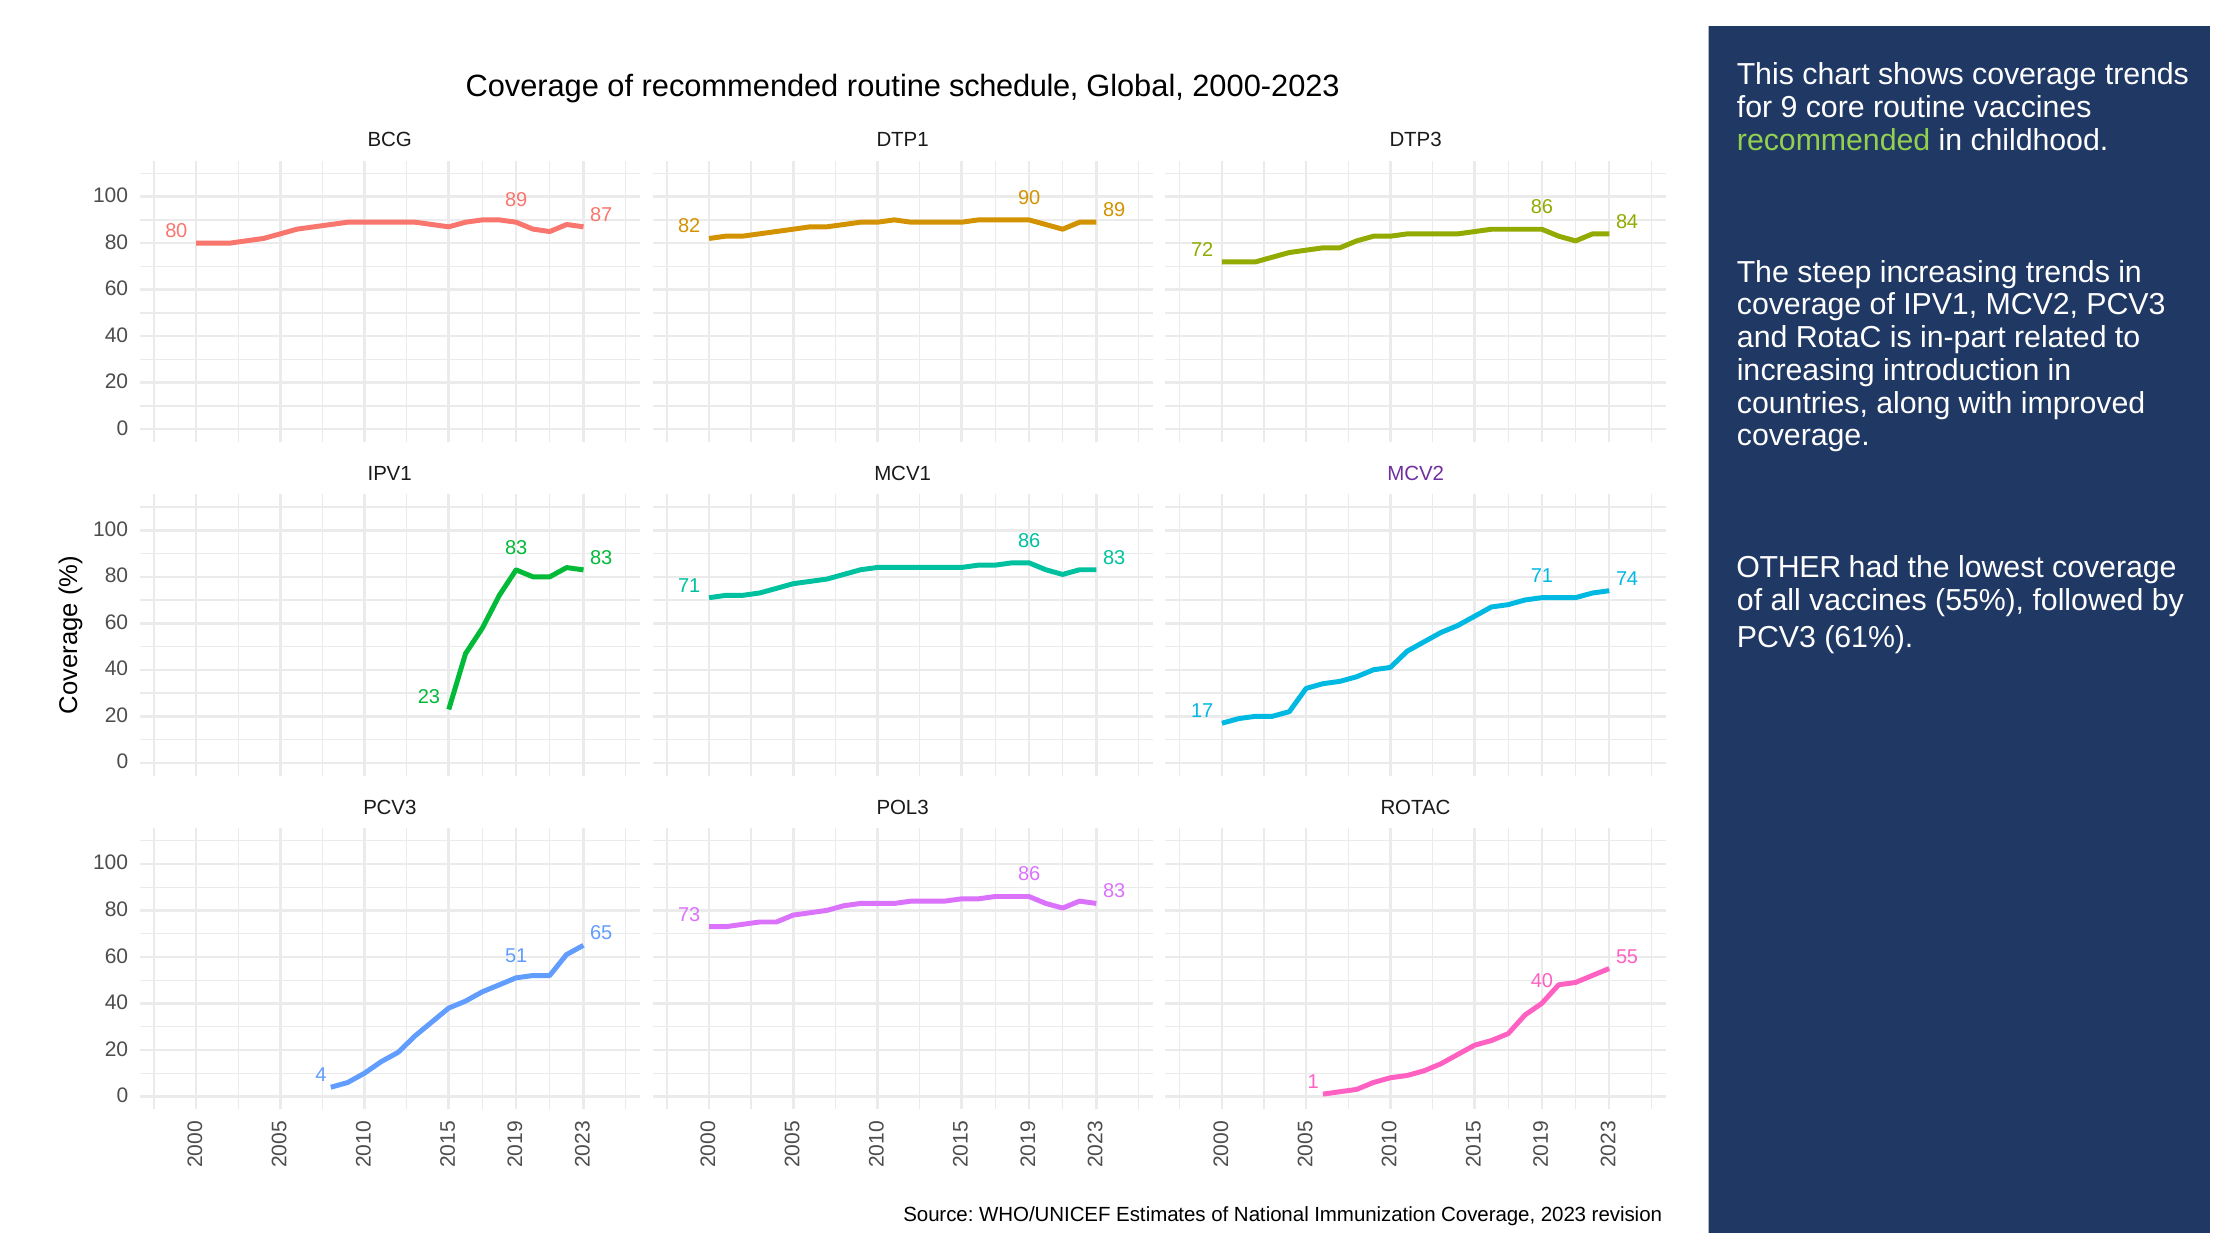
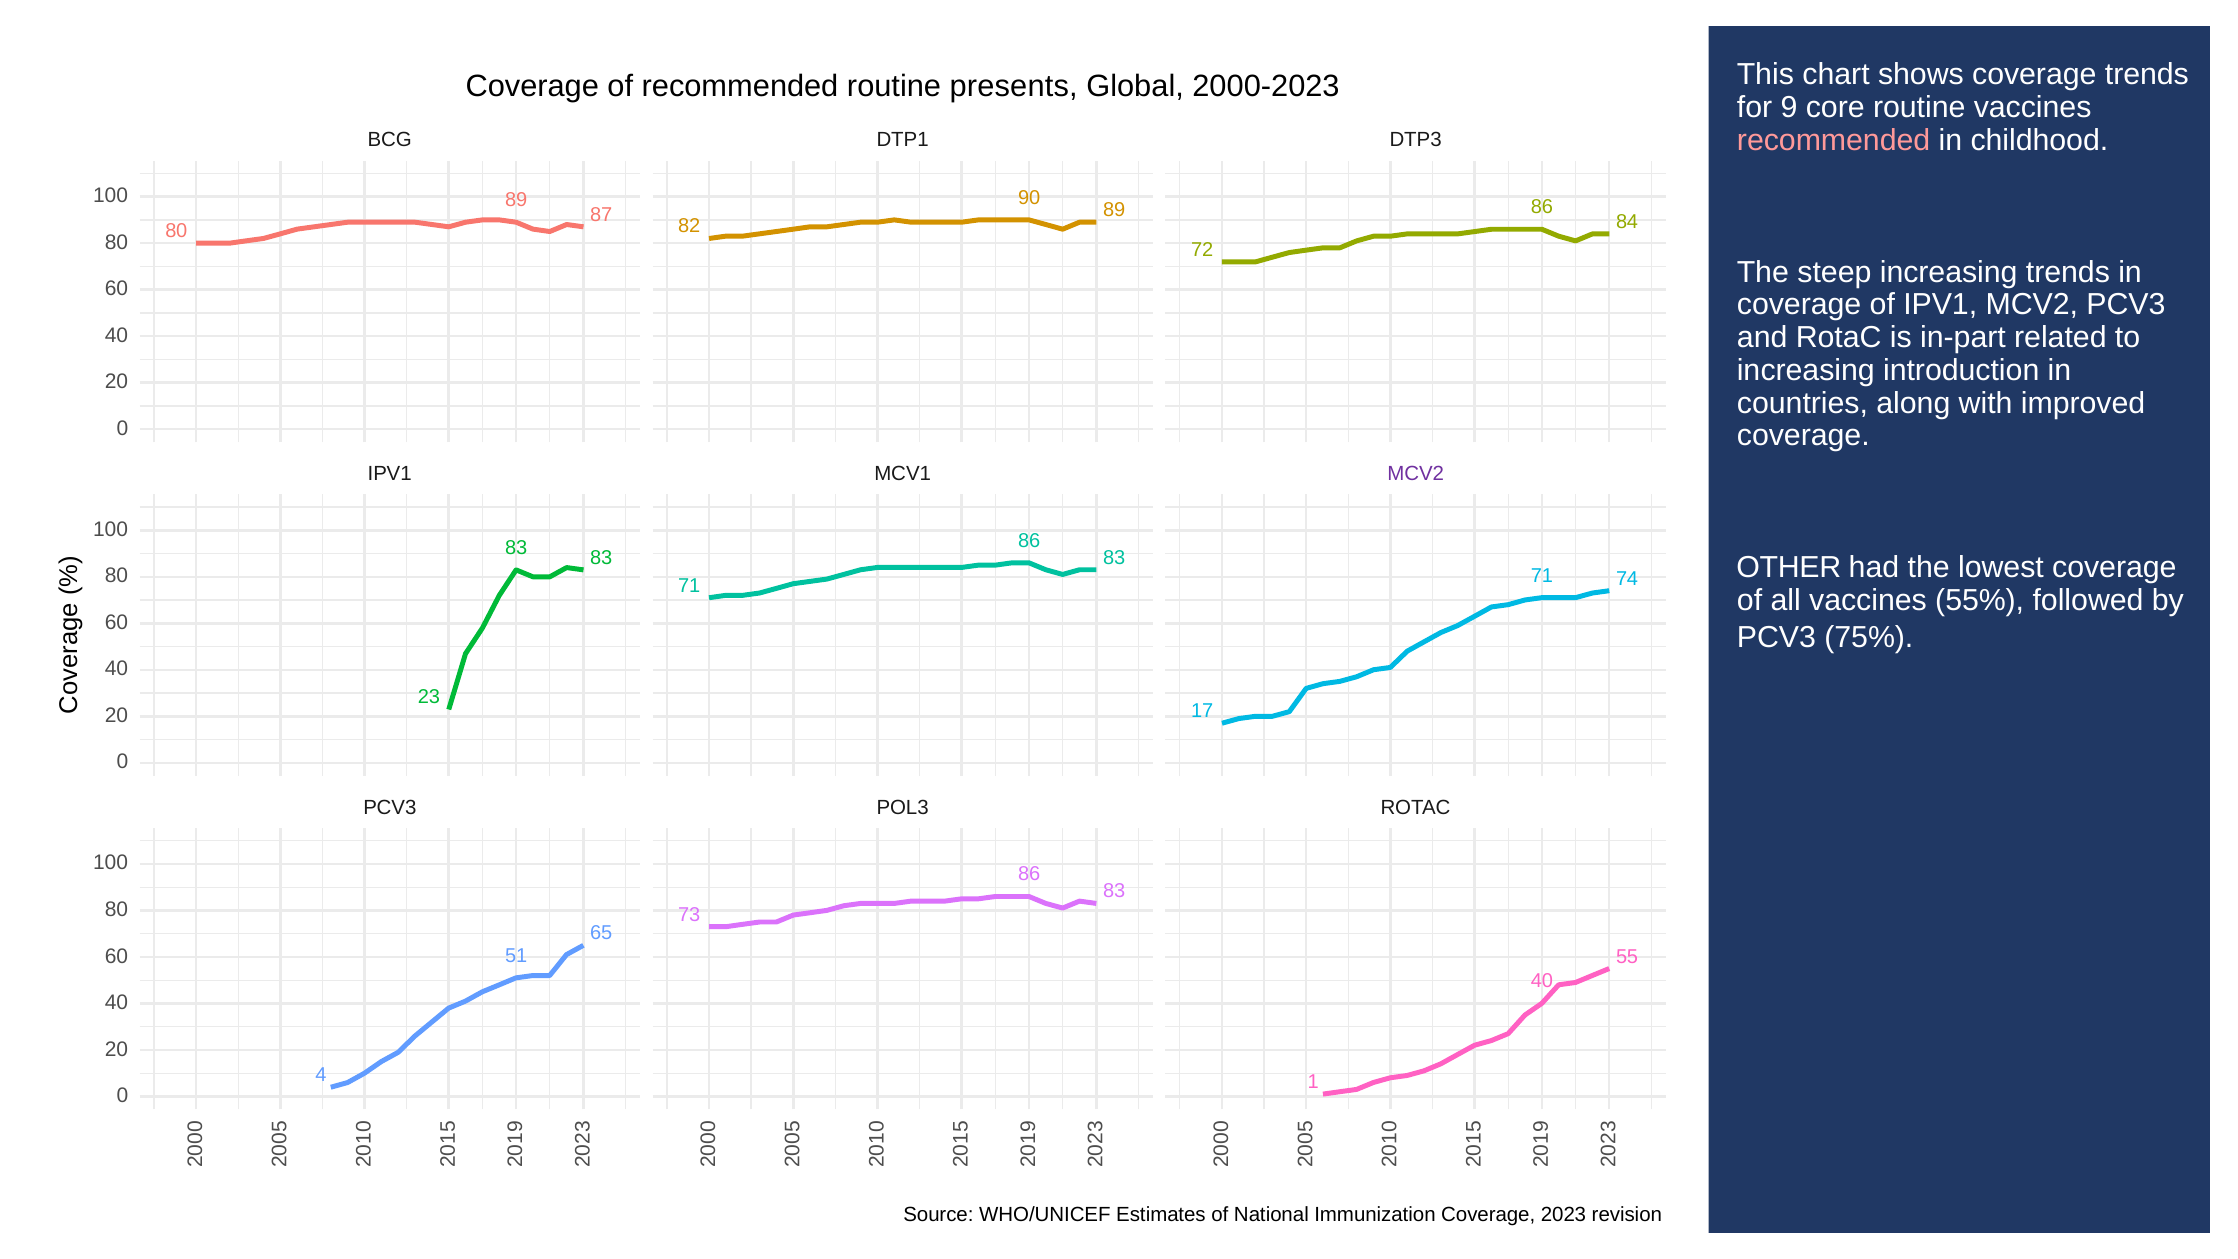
schedule: schedule -> presents
recommended at (1834, 140) colour: light green -> pink
61%: 61% -> 75%
